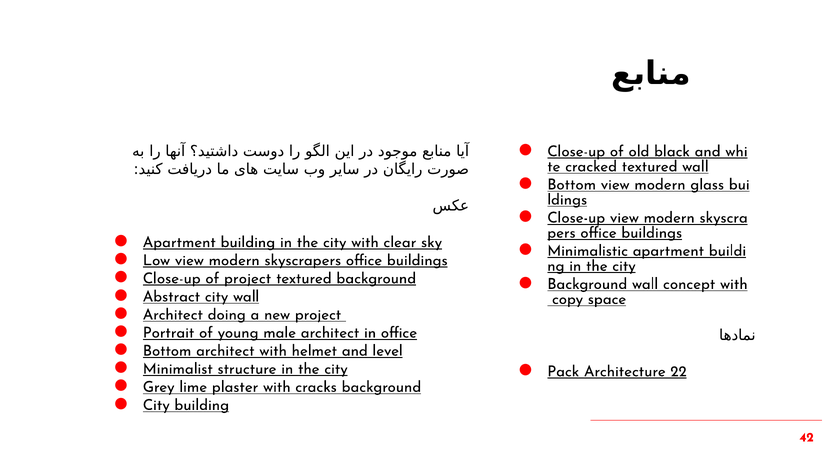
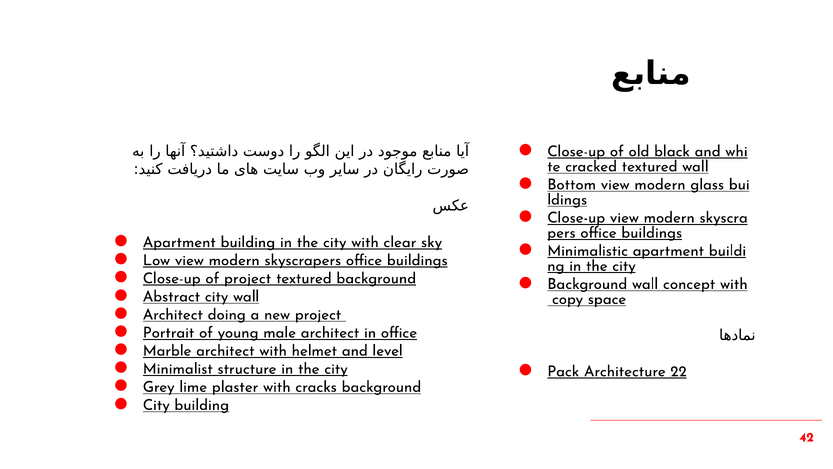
Bottom at (167, 350): Bottom -> Marble
